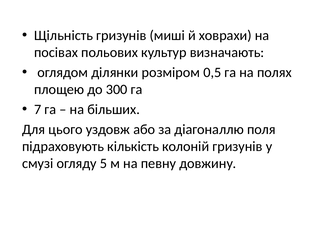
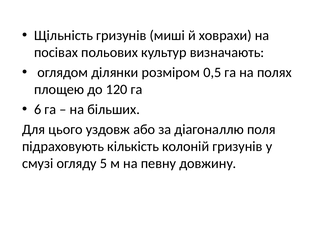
300: 300 -> 120
7: 7 -> 6
